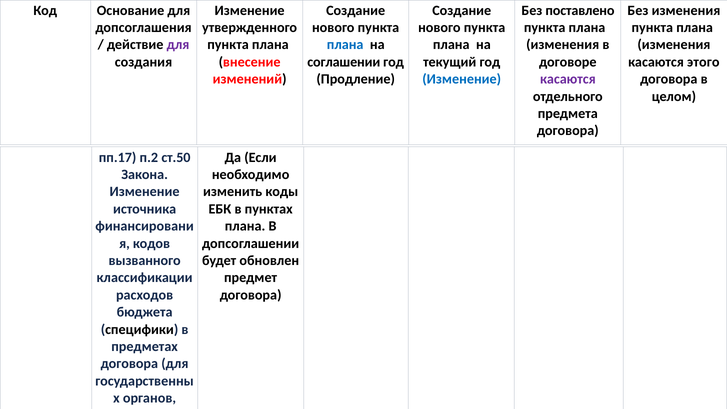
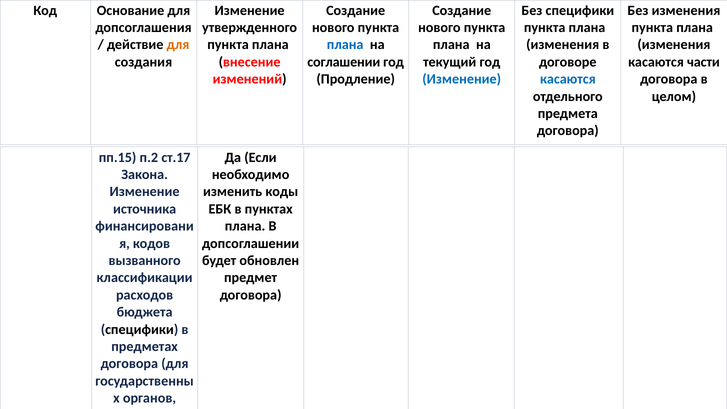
Без поставлено: поставлено -> специфики
для at (178, 45) colour: purple -> orange
этого: этого -> части
касаются at (568, 79) colour: purple -> blue
пп.17: пп.17 -> пп.15
ст.50: ст.50 -> ст.17
